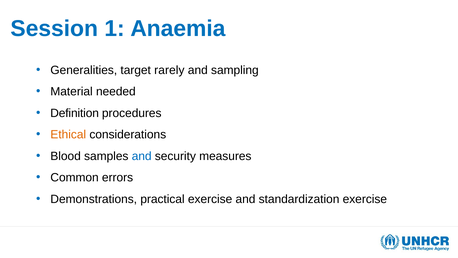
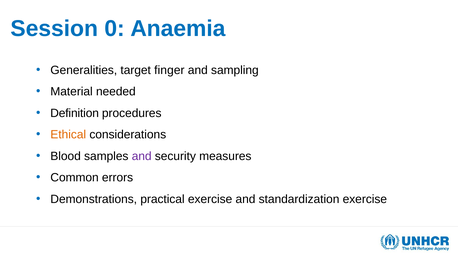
1: 1 -> 0
rarely: rarely -> finger
and at (142, 156) colour: blue -> purple
